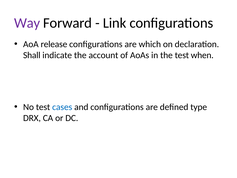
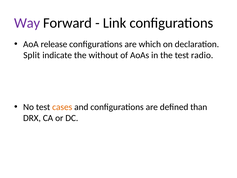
Shall: Shall -> Split
account: account -> without
when: when -> radio
cases colour: blue -> orange
type: type -> than
